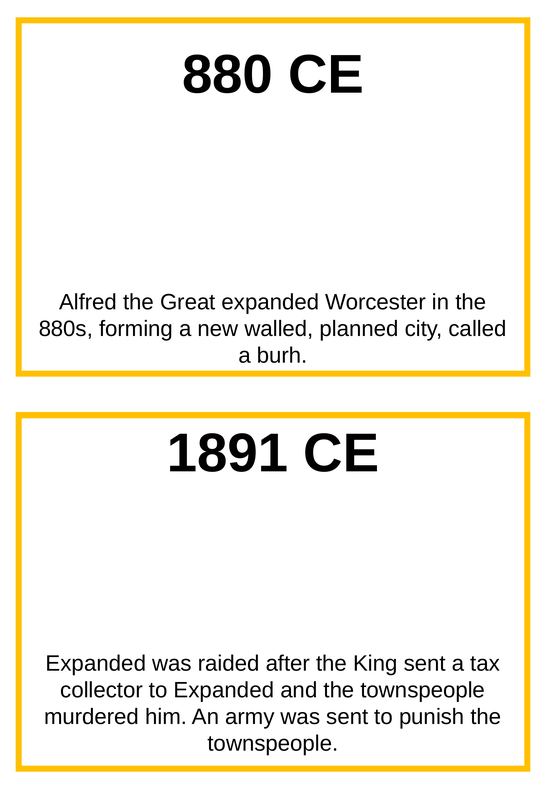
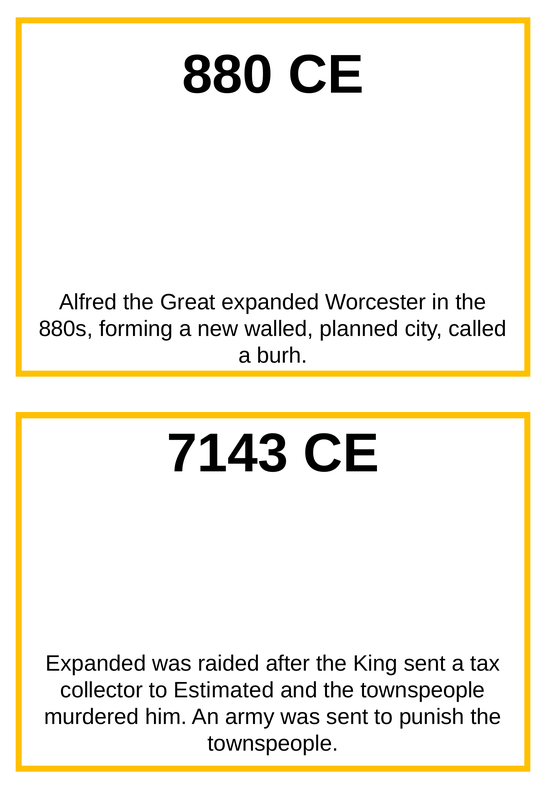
1891: 1891 -> 7143
to Expanded: Expanded -> Estimated
